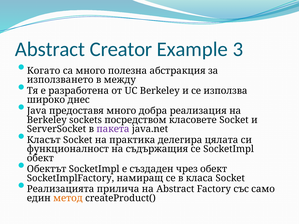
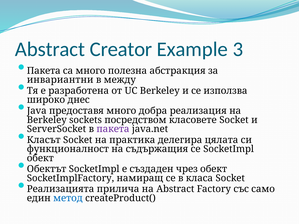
Когато at (44, 71): Когато -> Пакета
използването: използването -> инвариантни
метод colour: orange -> blue
